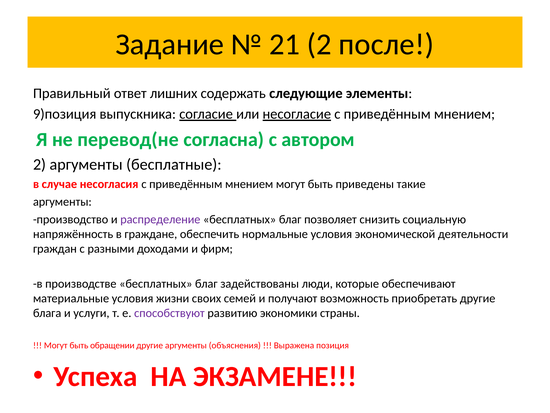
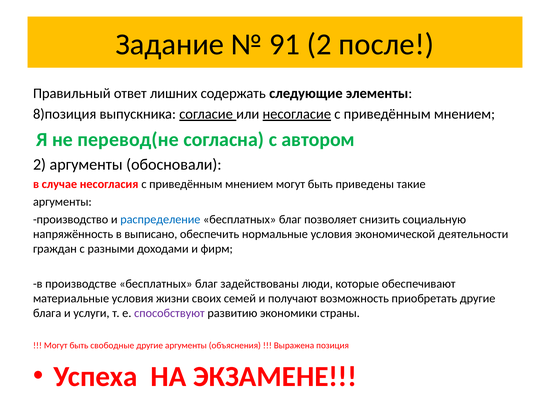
21: 21 -> 91
9)позиция: 9)позиция -> 8)позиция
бесплатные: бесплатные -> обосновали
распределение colour: purple -> blue
граждане: граждане -> выписано
обращении: обращении -> свободные
